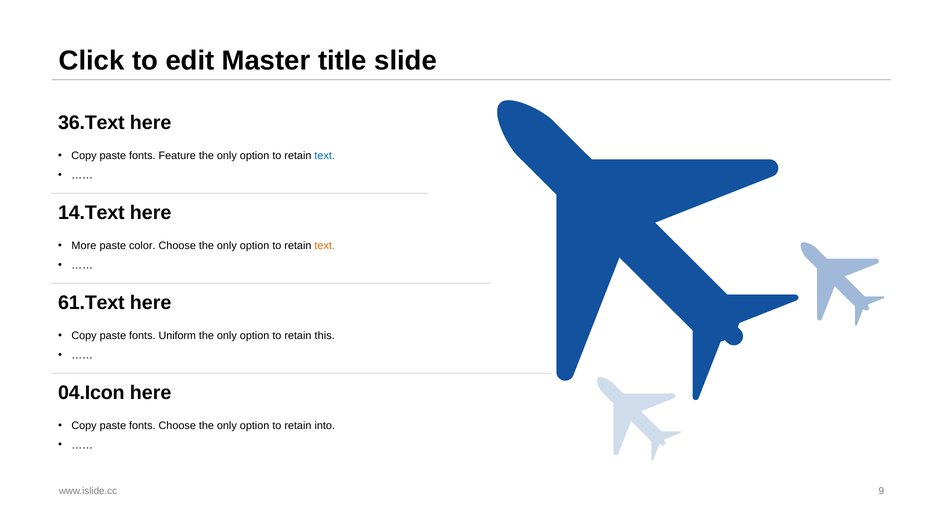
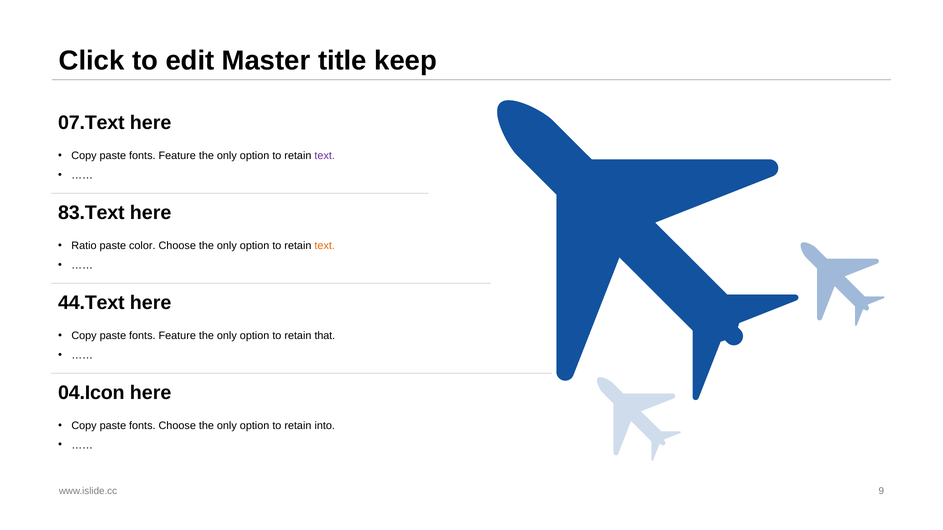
slide: slide -> keep
36.Text: 36.Text -> 07.Text
text at (325, 156) colour: blue -> purple
14.Text: 14.Text -> 83.Text
More: More -> Ratio
61.Text: 61.Text -> 44.Text
Uniform at (177, 336): Uniform -> Feature
this: this -> that
